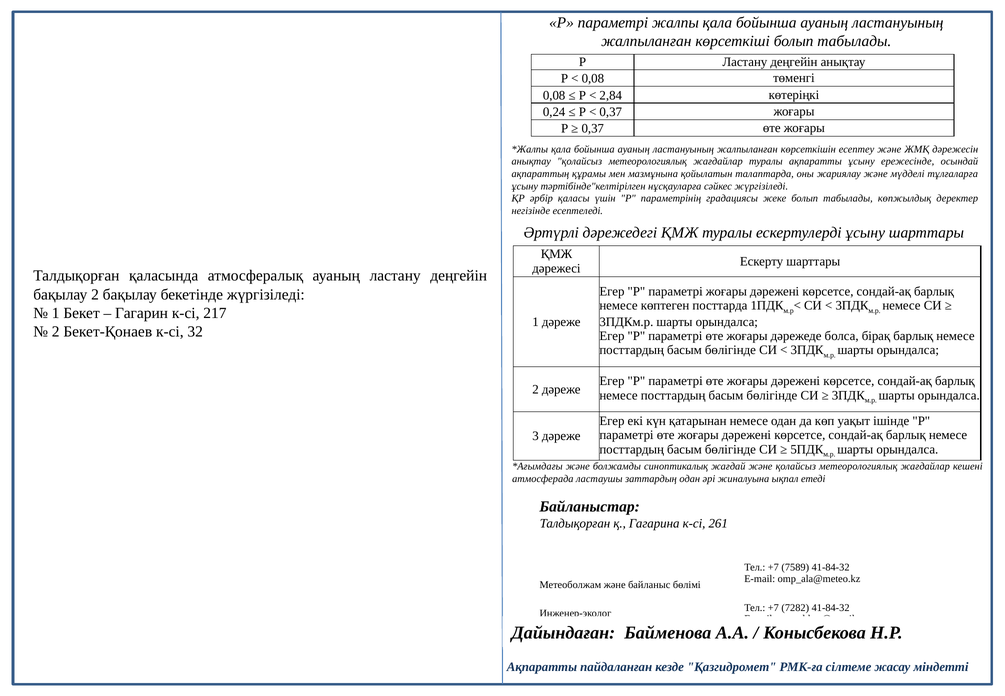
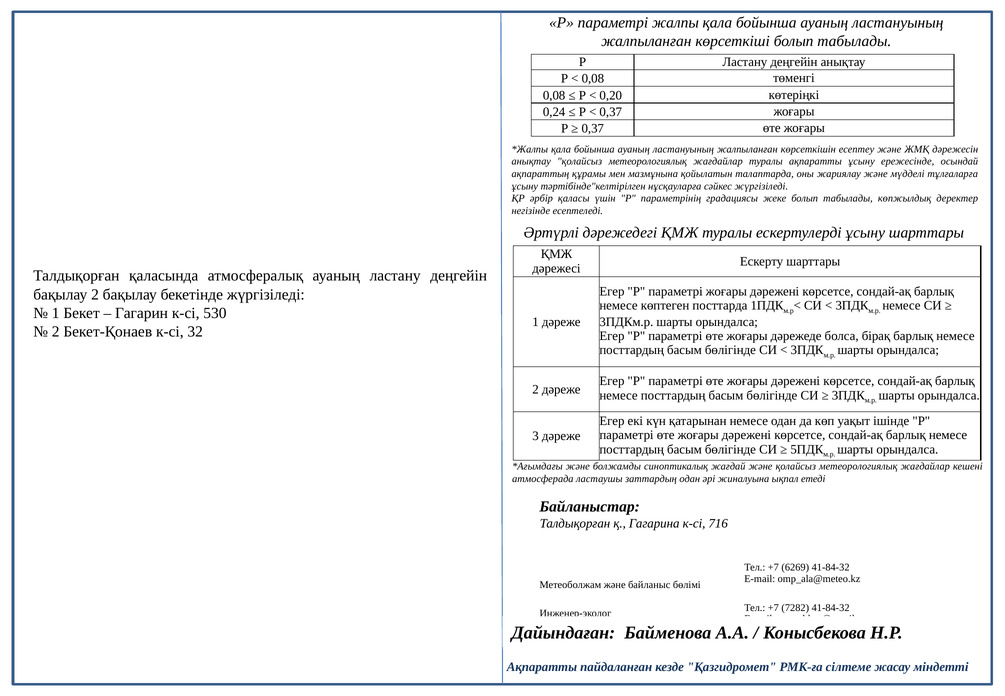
2,84: 2,84 -> 0,20
217: 217 -> 530
261: 261 -> 716
7589: 7589 -> 6269
